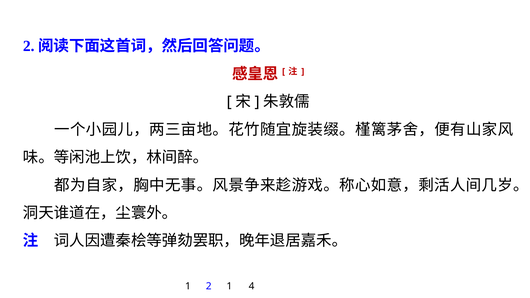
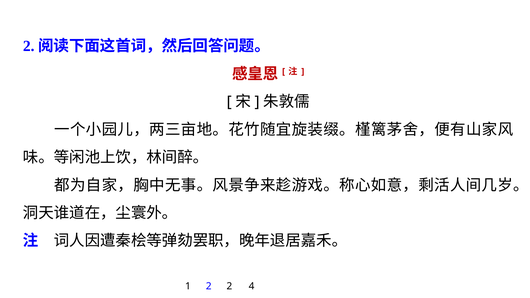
2 1: 1 -> 2
